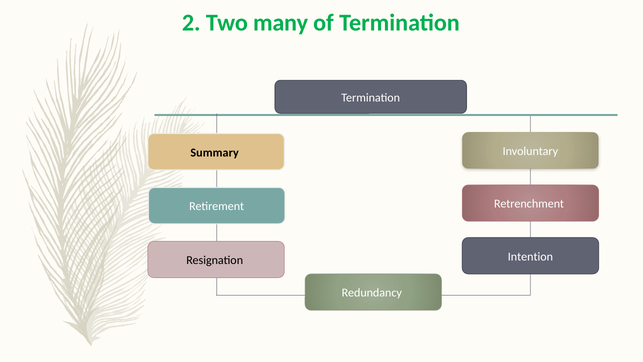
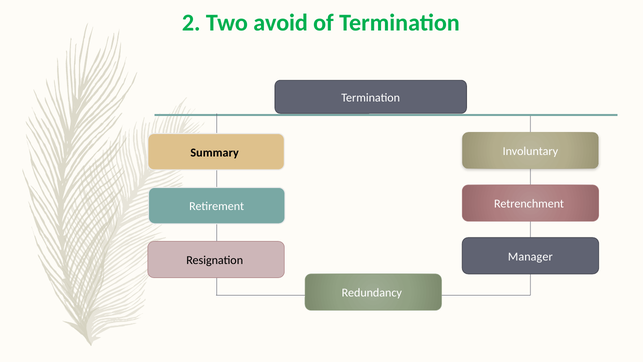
many: many -> avoid
Intention: Intention -> Manager
